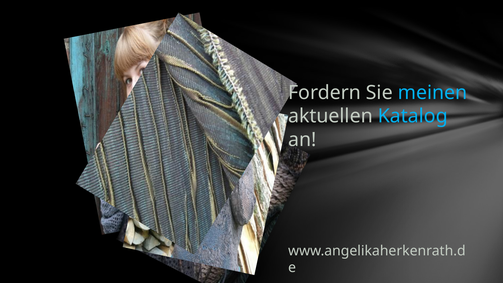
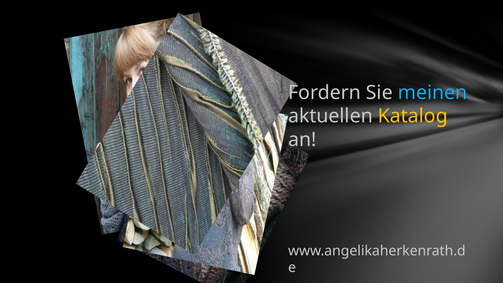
Katalog colour: light blue -> yellow
